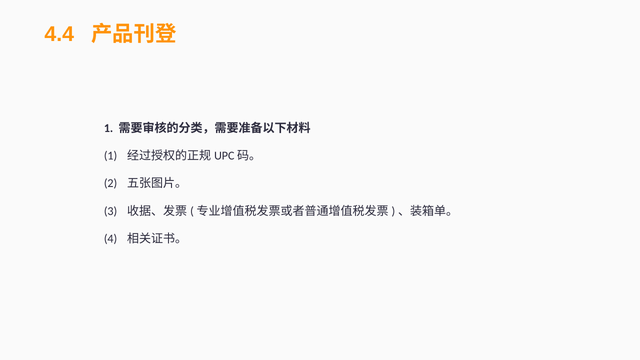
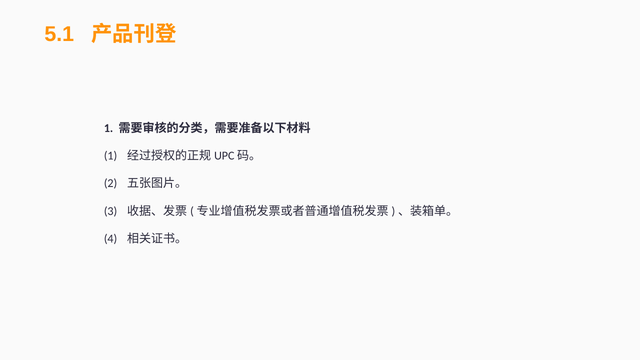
4.4: 4.4 -> 5.1
